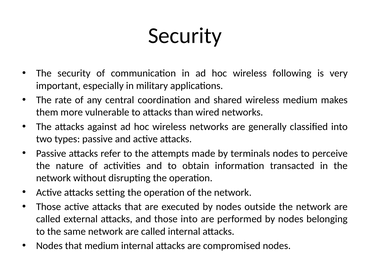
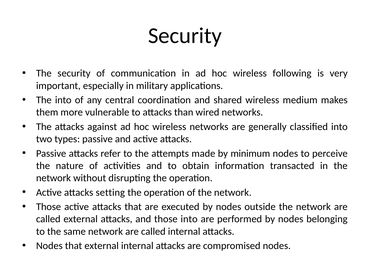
The rate: rate -> into
terminals: terminals -> minimum
that medium: medium -> external
